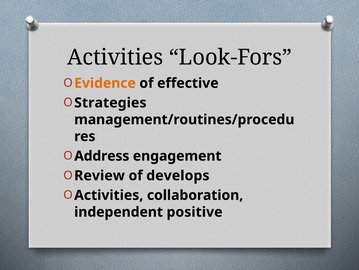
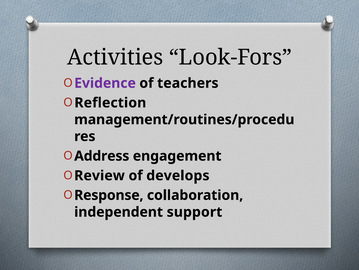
Evidence colour: orange -> purple
effective: effective -> teachers
Strategies: Strategies -> Reflection
Activities at (109, 195): Activities -> Response
positive: positive -> support
